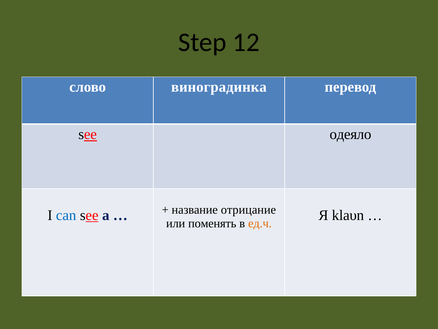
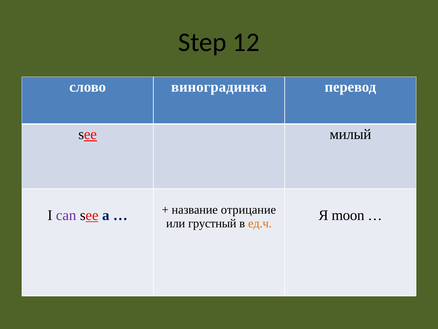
одеяло: одеяло -> милый
can colour: blue -> purple
klaυn: klaυn -> moon
поменять: поменять -> грустный
